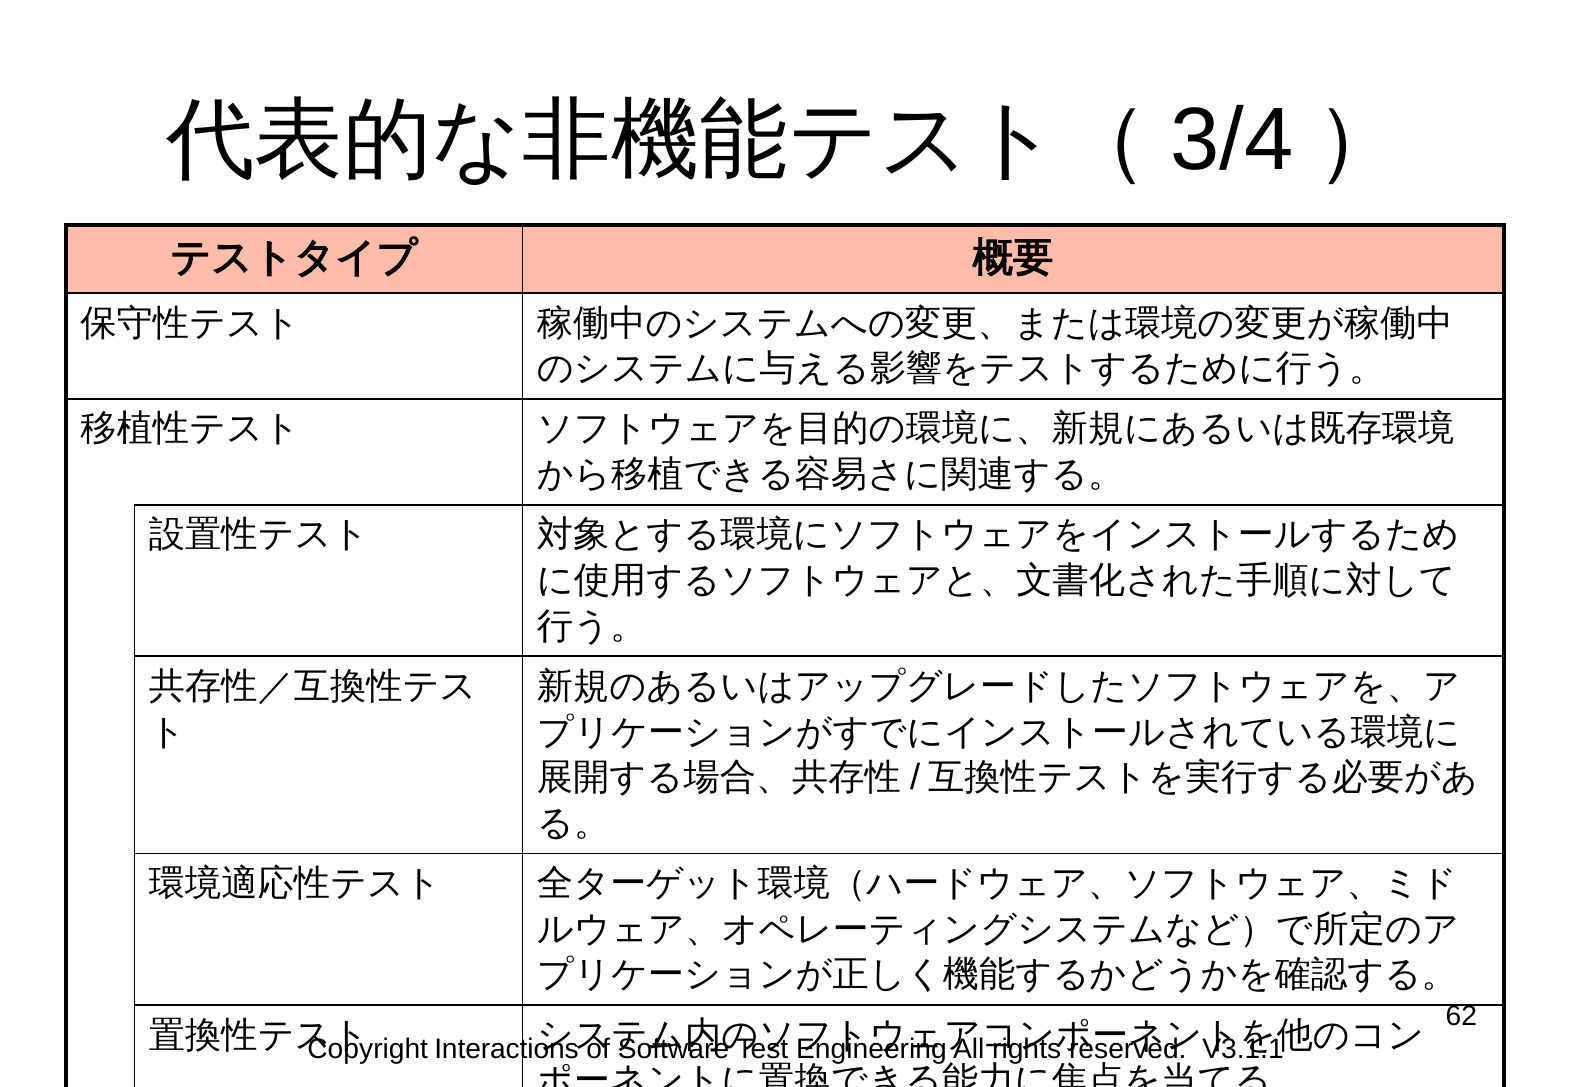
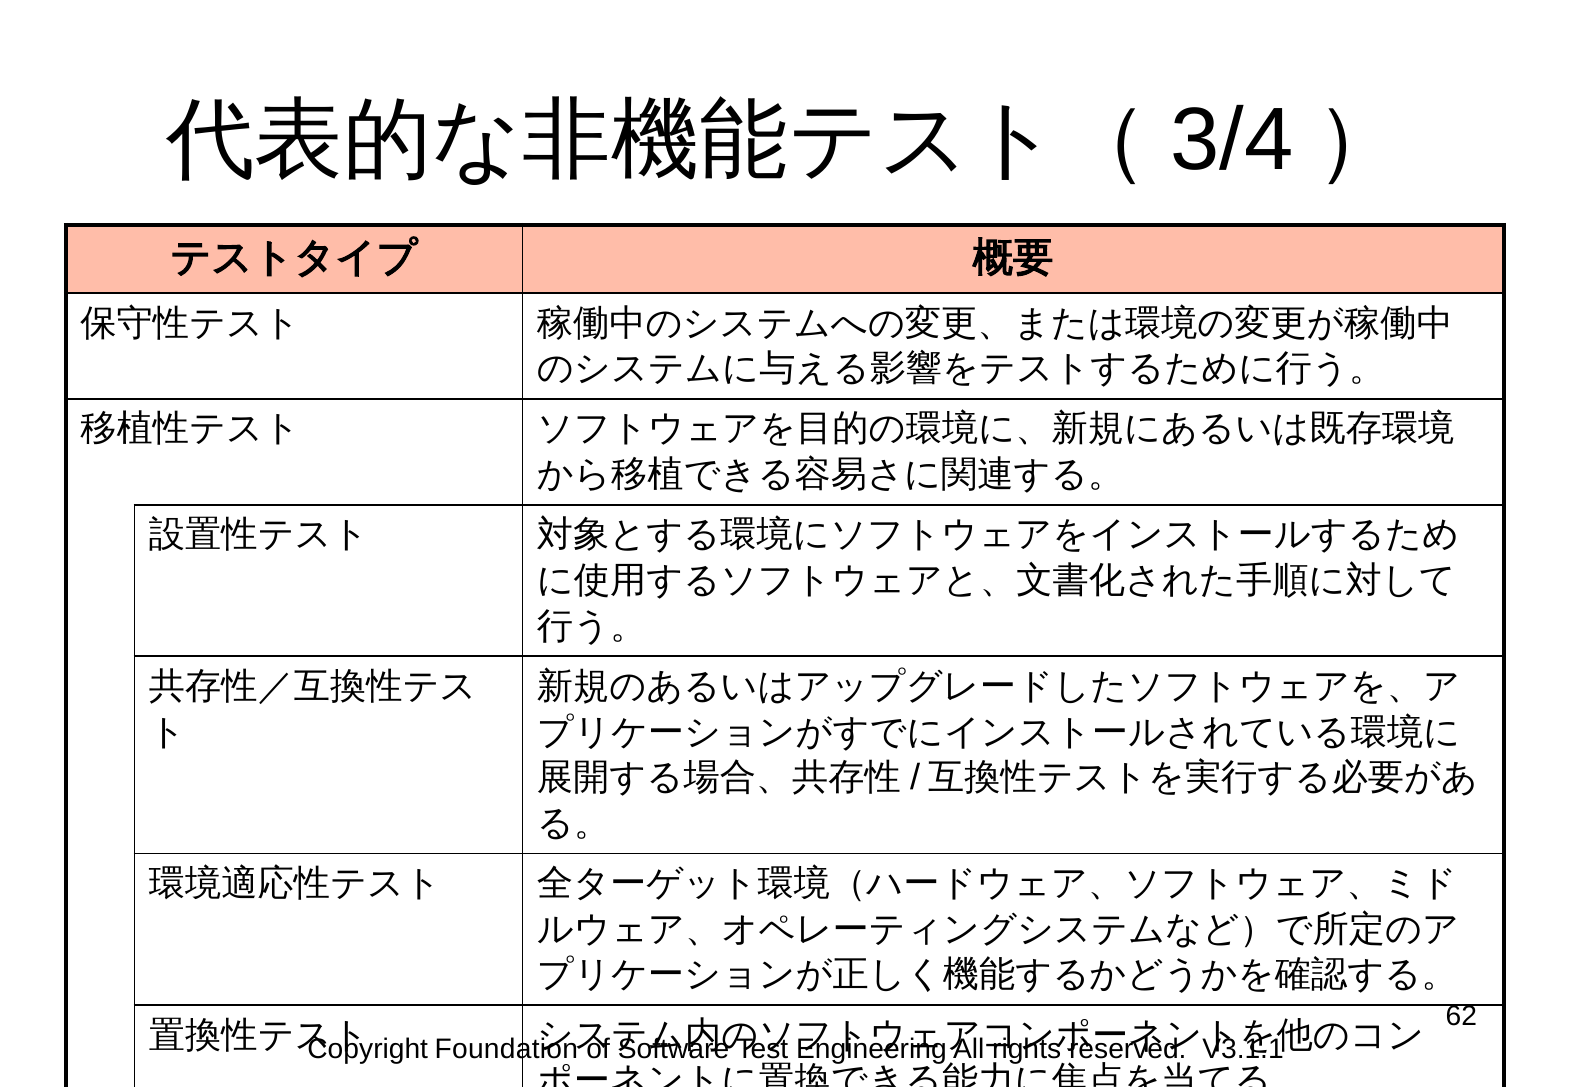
Interactions: Interactions -> Foundation
